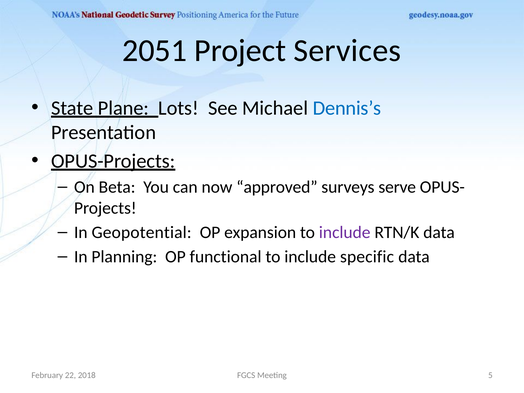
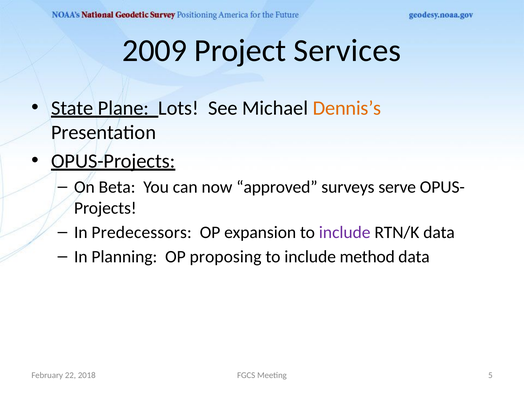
2051: 2051 -> 2009
Dennis’s colour: blue -> orange
Geopotential: Geopotential -> Predecessors
functional: functional -> proposing
specific: specific -> method
